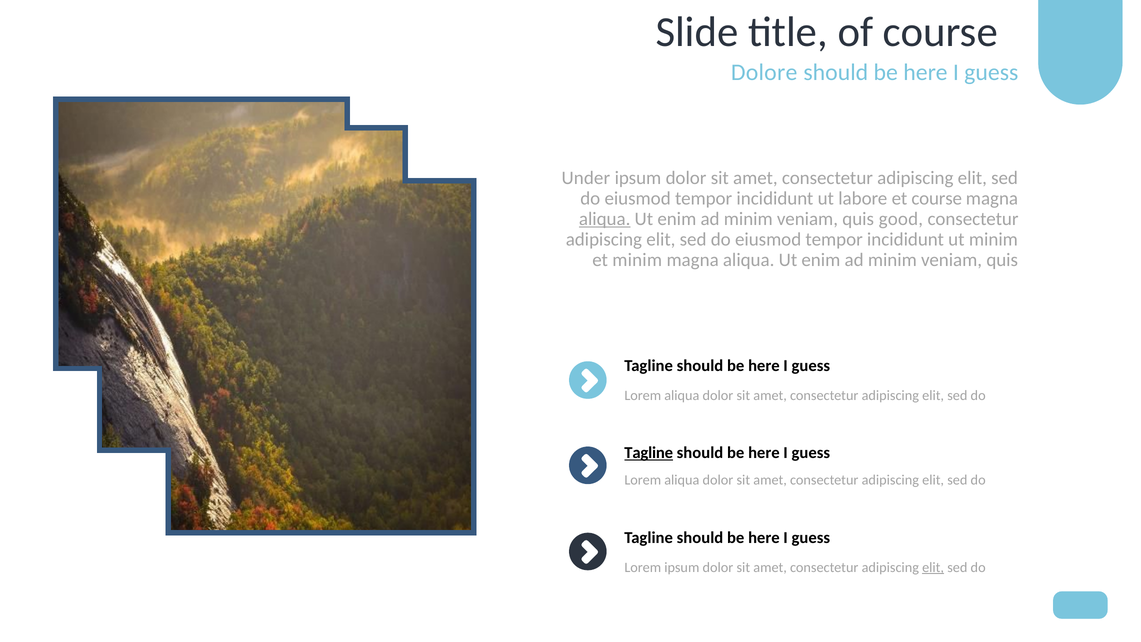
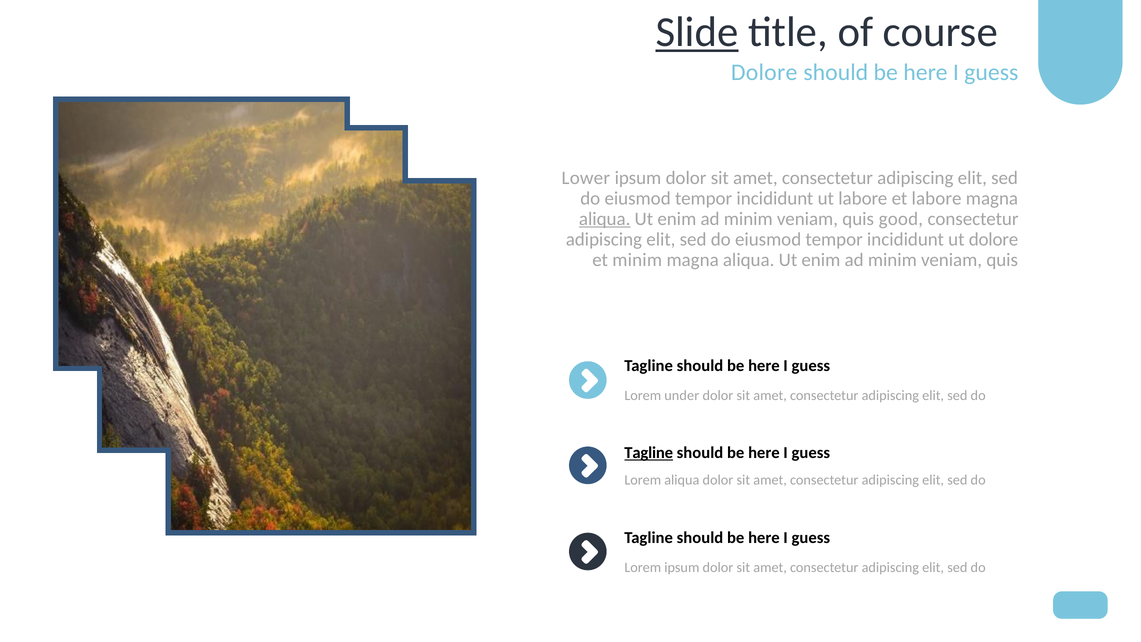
Slide underline: none -> present
Under: Under -> Lower
et course: course -> labore
ut minim: minim -> dolore
aliqua at (682, 395): aliqua -> under
elit at (933, 567) underline: present -> none
